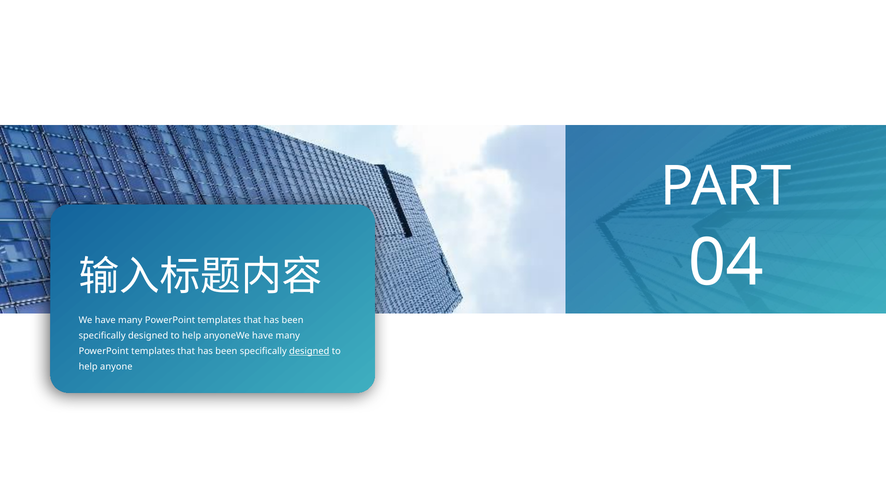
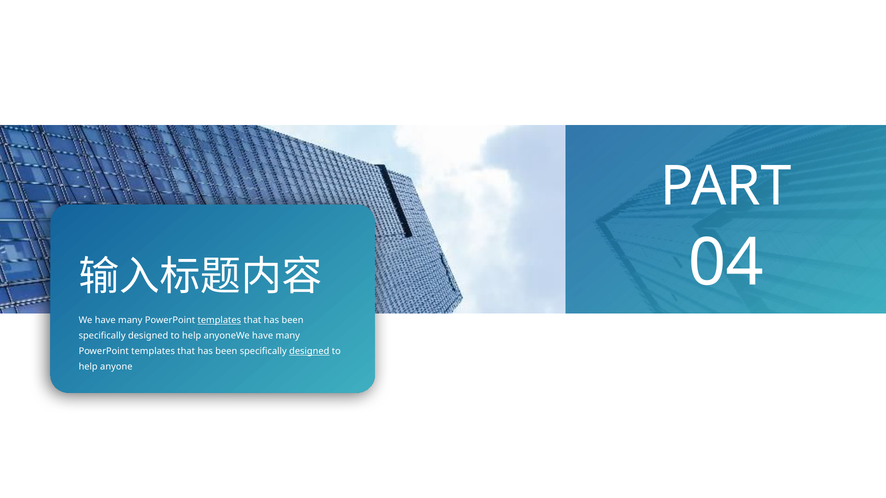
templates at (219, 321) underline: none -> present
